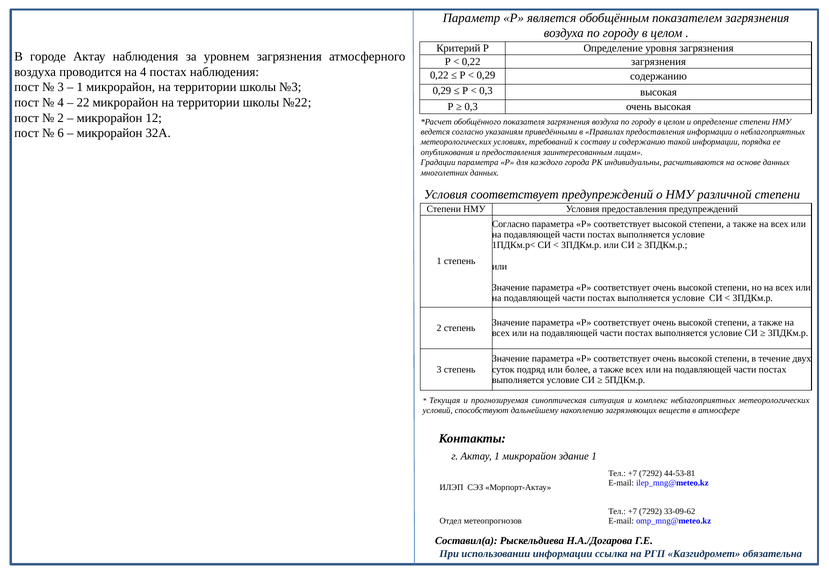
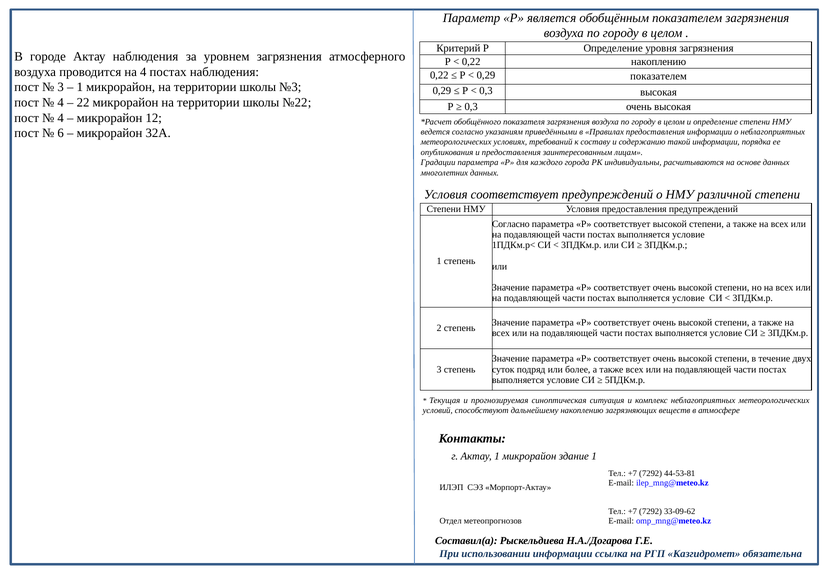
0,22 загрязнения: загрязнения -> накоплению
0,29 содержанию: содержанию -> показателем
2 at (61, 118): 2 -> 4
